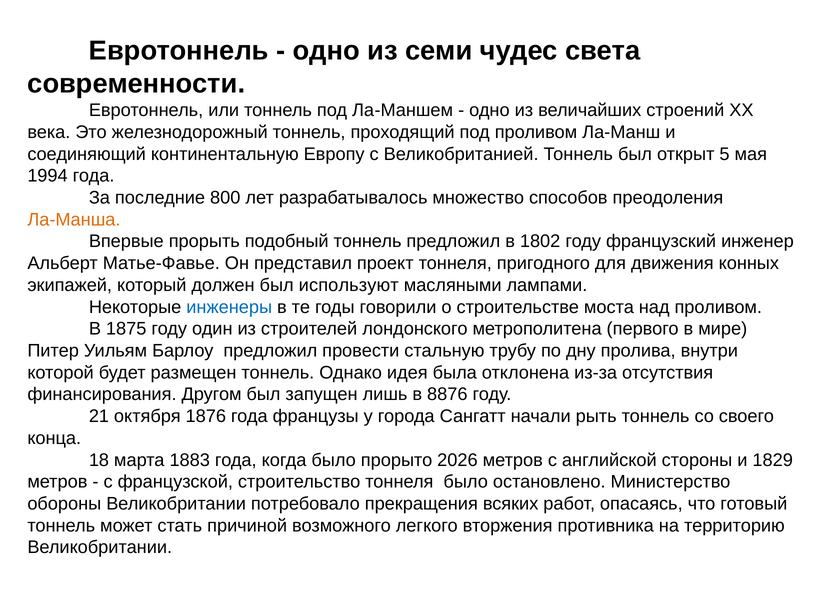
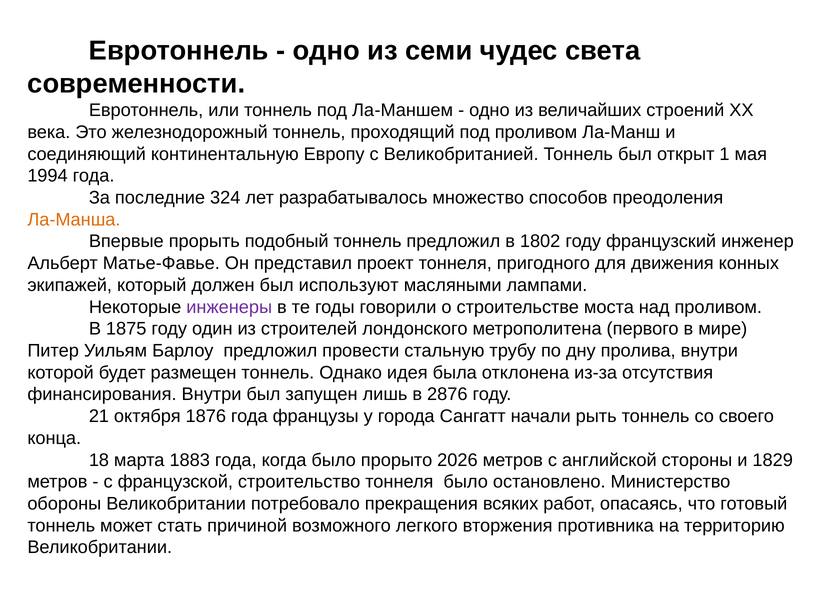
5: 5 -> 1
800: 800 -> 324
инженеры colour: blue -> purple
финансирования Другом: Другом -> Внутри
8876: 8876 -> 2876
